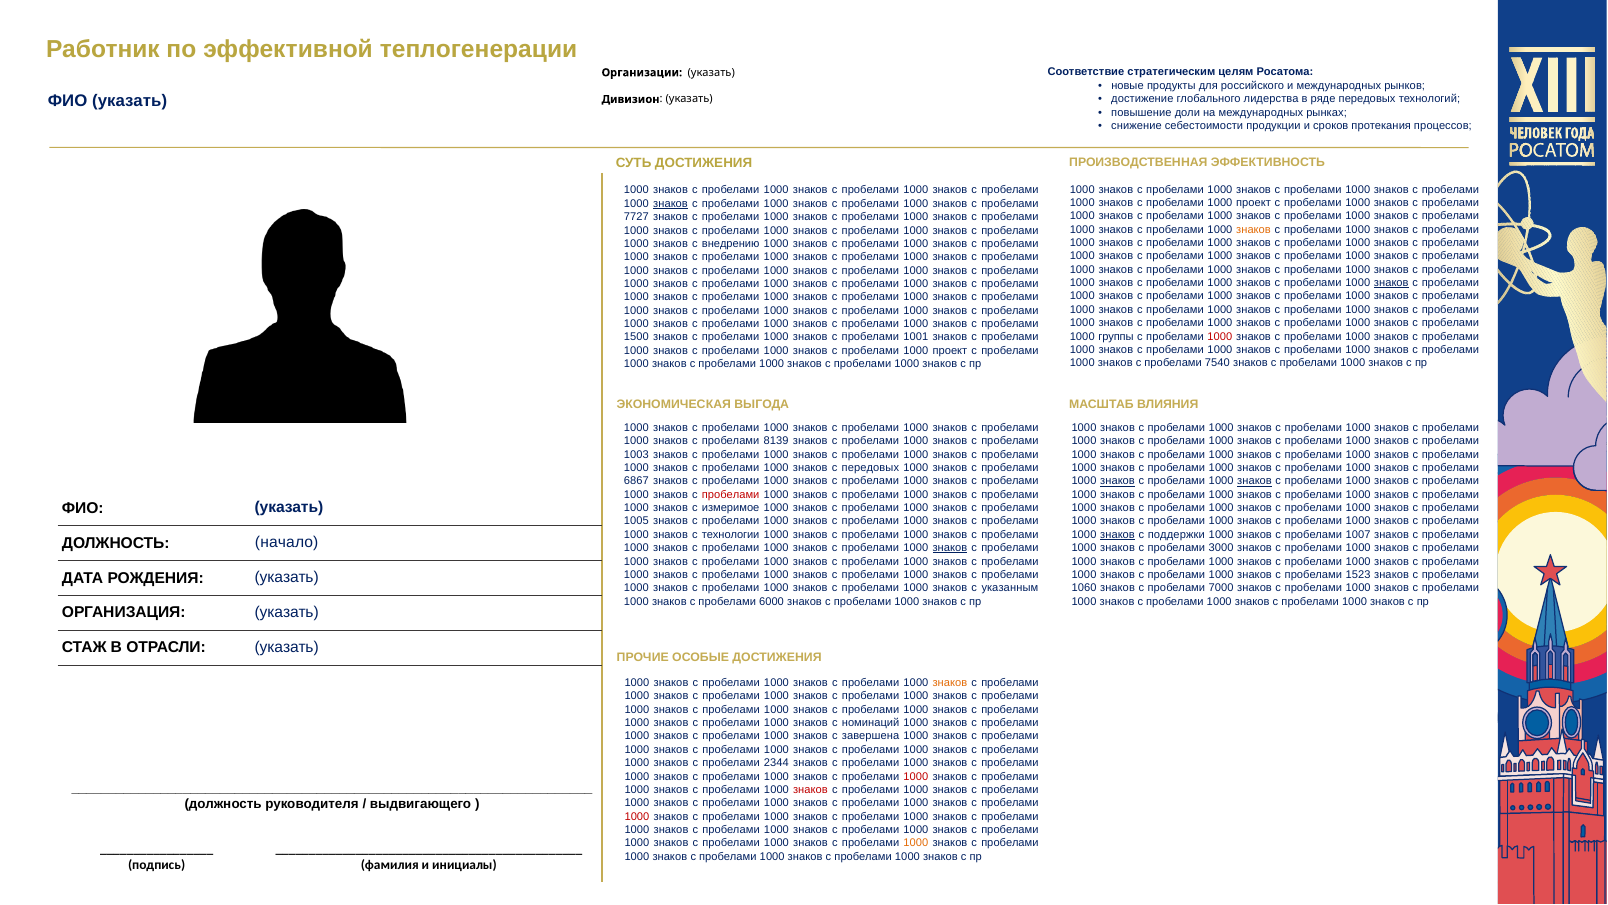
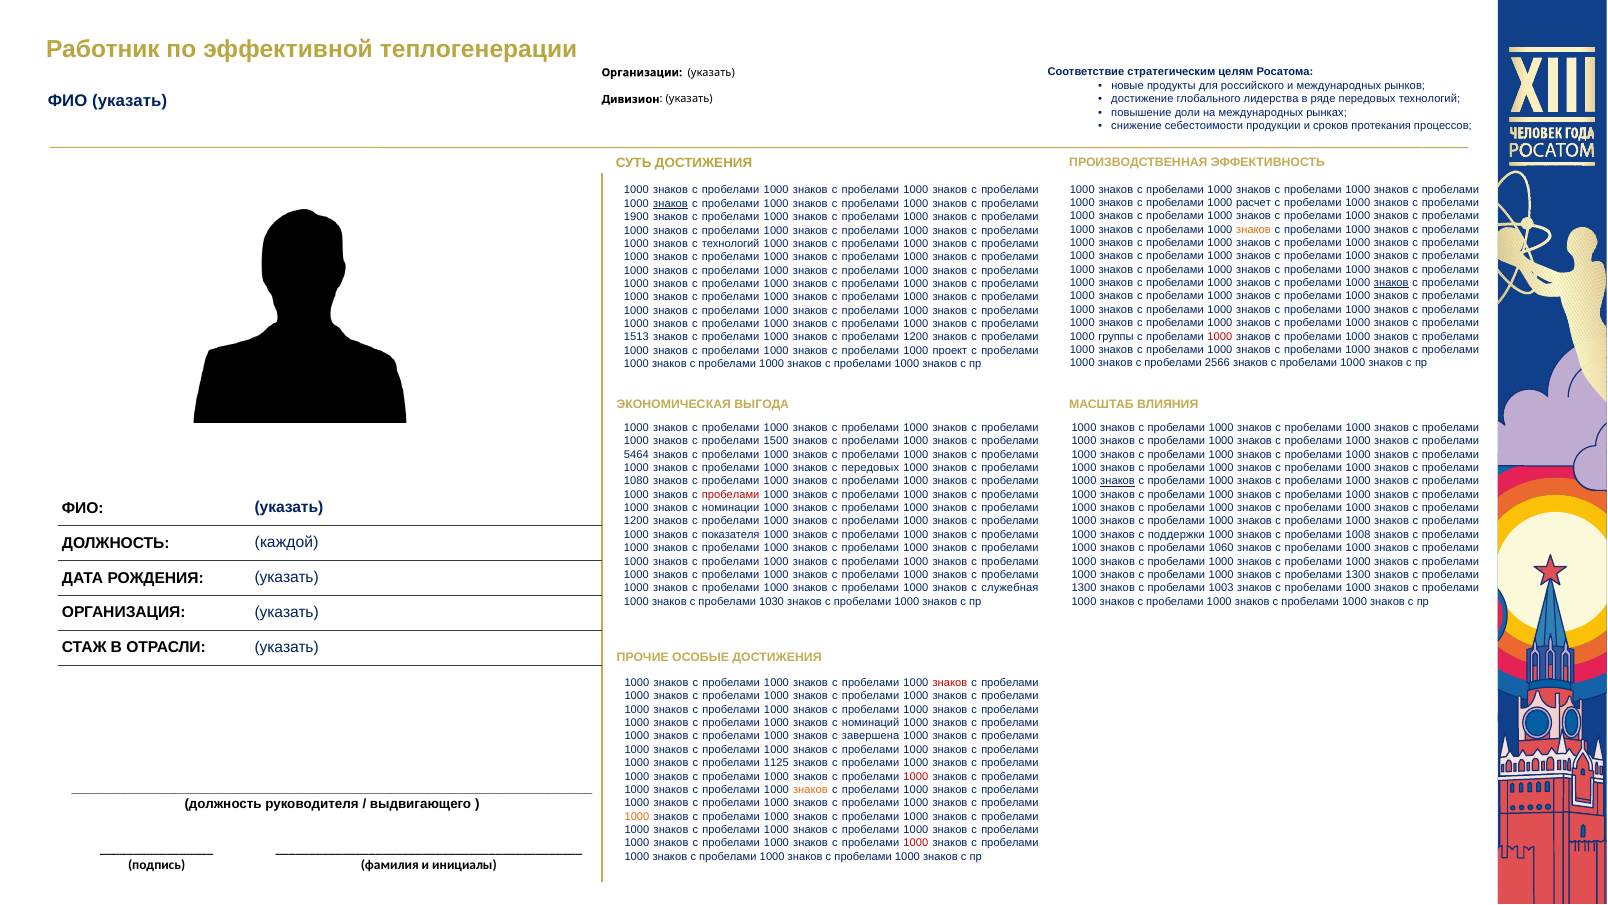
проект at (1253, 203): проект -> расчет
7727: 7727 -> 1900
с внедрению: внедрению -> технологий
1500: 1500 -> 1513
1001 at (916, 337): 1001 -> 1200
7540: 7540 -> 2566
8139: 8139 -> 1500
1003: 1003 -> 5464
6867: 6867 -> 1080
знаков at (1254, 481) underline: present -> none
измеримое: измеримое -> номинации
1005 at (636, 521): 1005 -> 1200
технологии: технологии -> показателя
знаков at (1118, 534) underline: present -> none
1007: 1007 -> 1008
начало: начало -> каждой
знаков at (950, 548) underline: present -> none
3000: 3000 -> 1060
1523 at (1358, 574): 1523 -> 1300
указанным: указанным -> служебная
1060 at (1084, 588): 1060 -> 1300
7000: 7000 -> 1003
6000: 6000 -> 1030
знаков at (950, 683) colour: orange -> red
2344: 2344 -> 1125
знаков at (810, 789) colour: red -> orange
1000 at (637, 816) colour: red -> orange
1000 at (916, 843) colour: orange -> red
